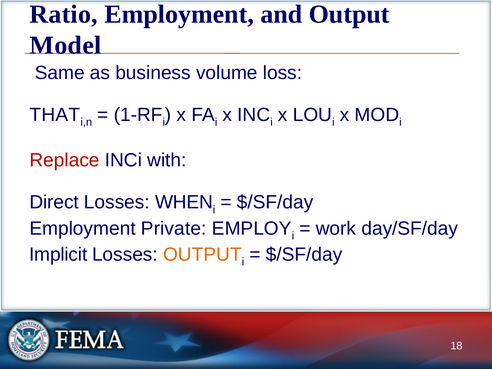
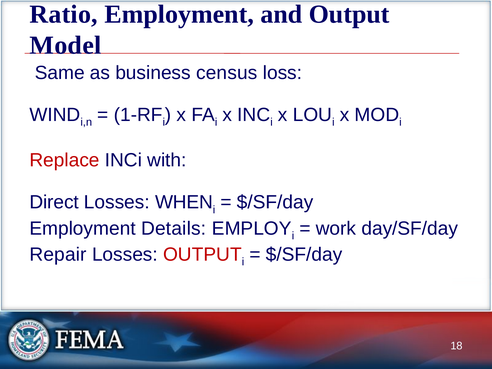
volume: volume -> census
THAT: THAT -> WIND
Private: Private -> Details
Implicit: Implicit -> Repair
OUTPUT at (202, 255) colour: orange -> red
